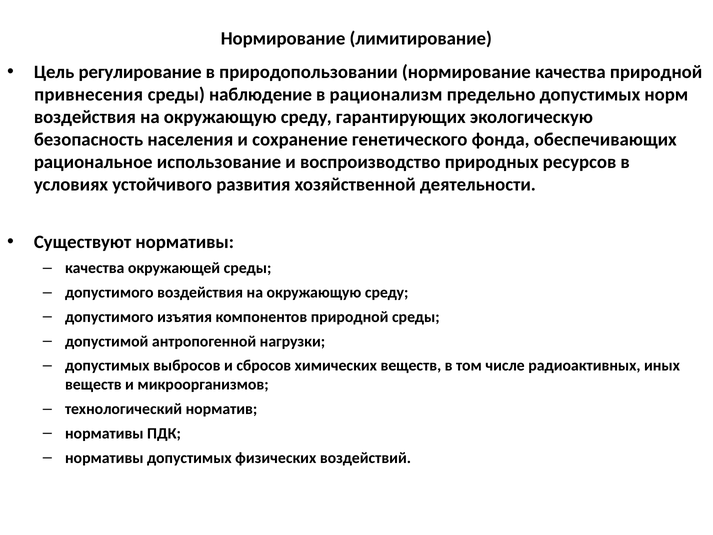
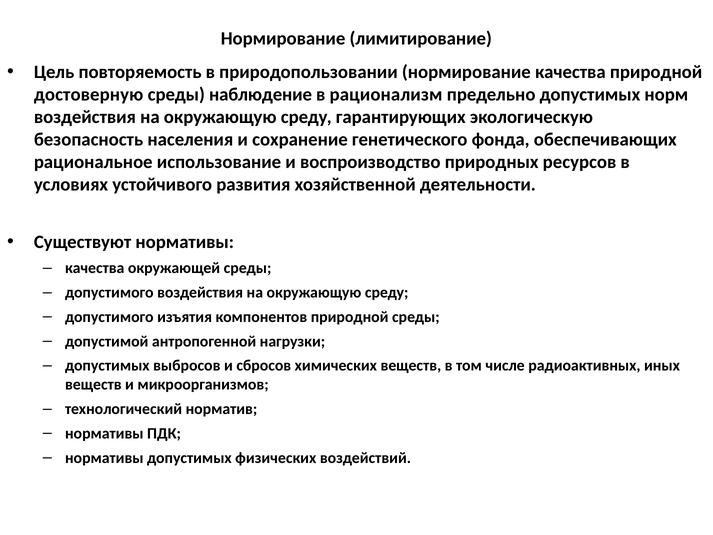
регулирование: регулирование -> повторяемость
привнесения: привнесения -> достоверную
